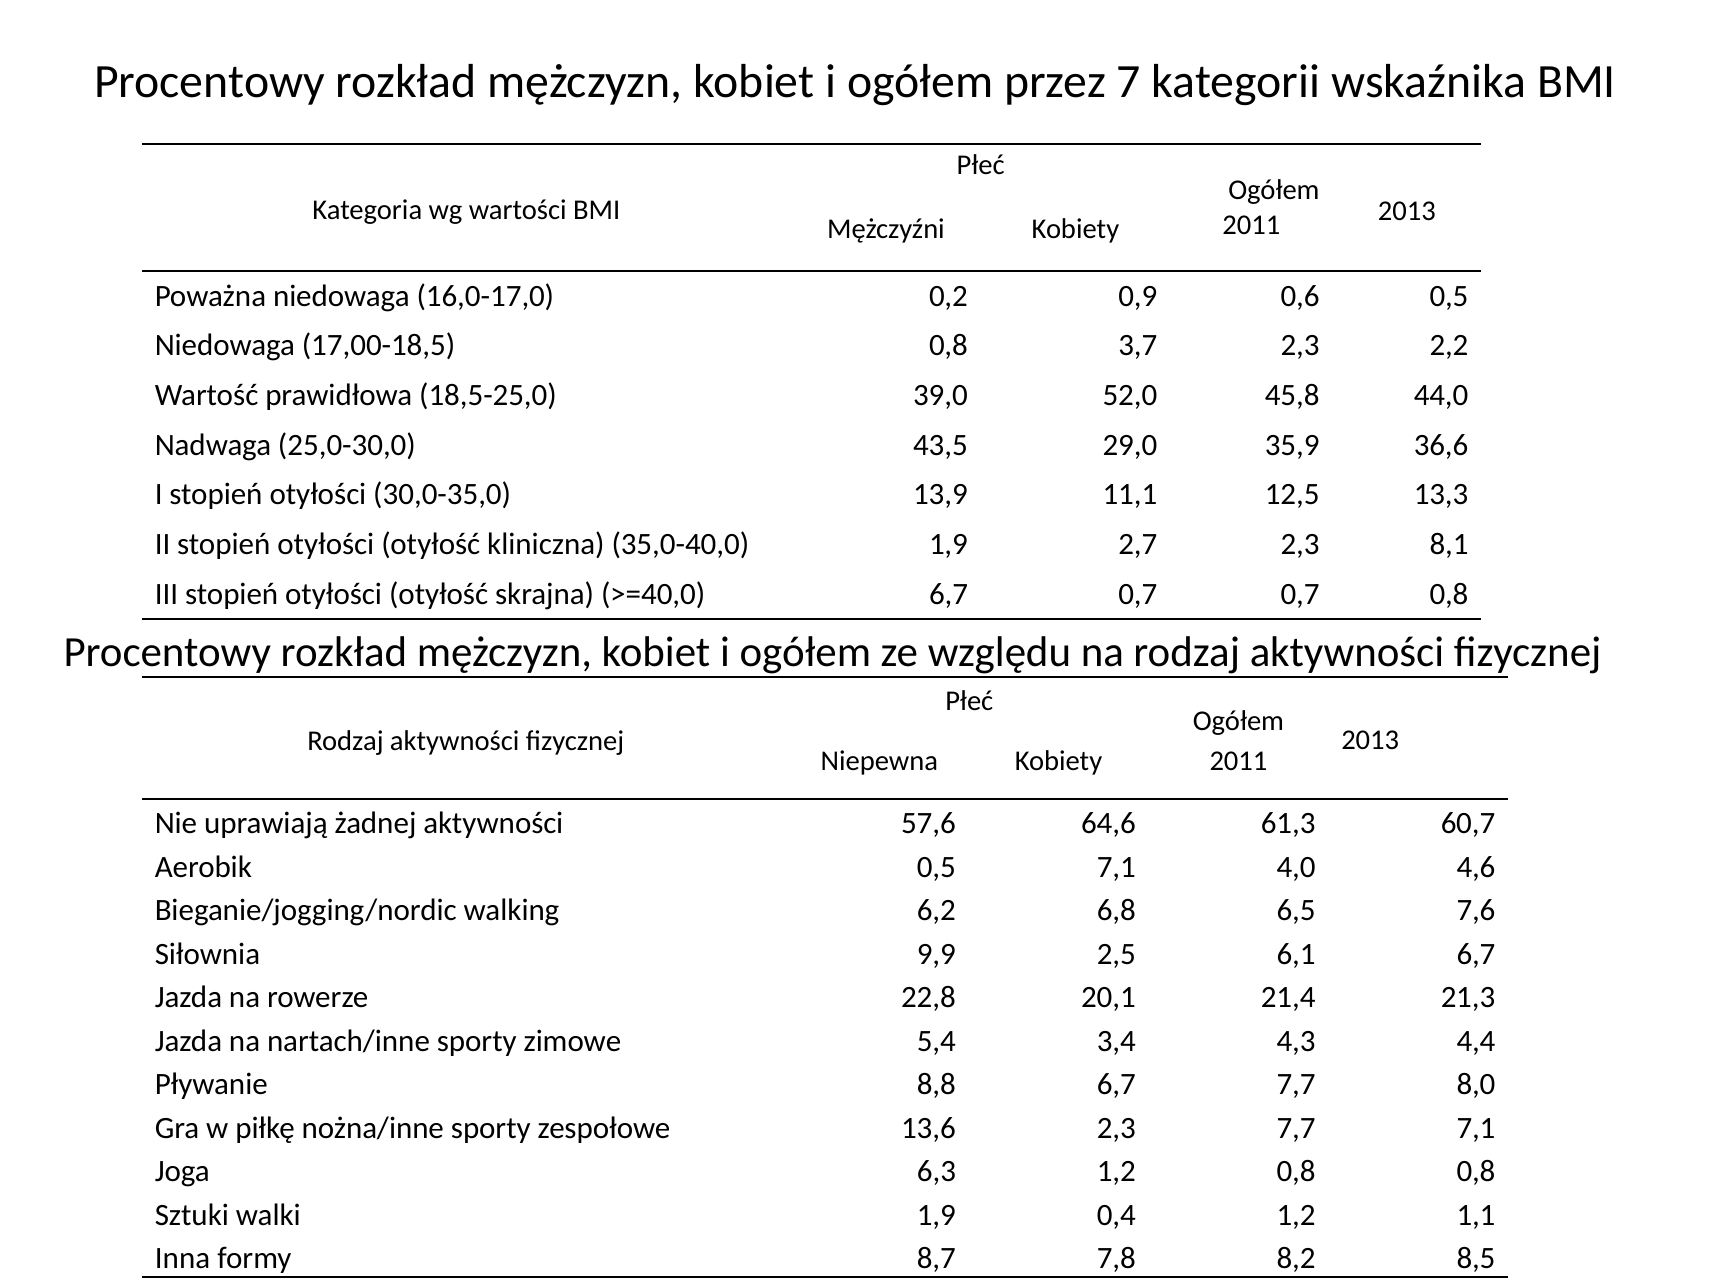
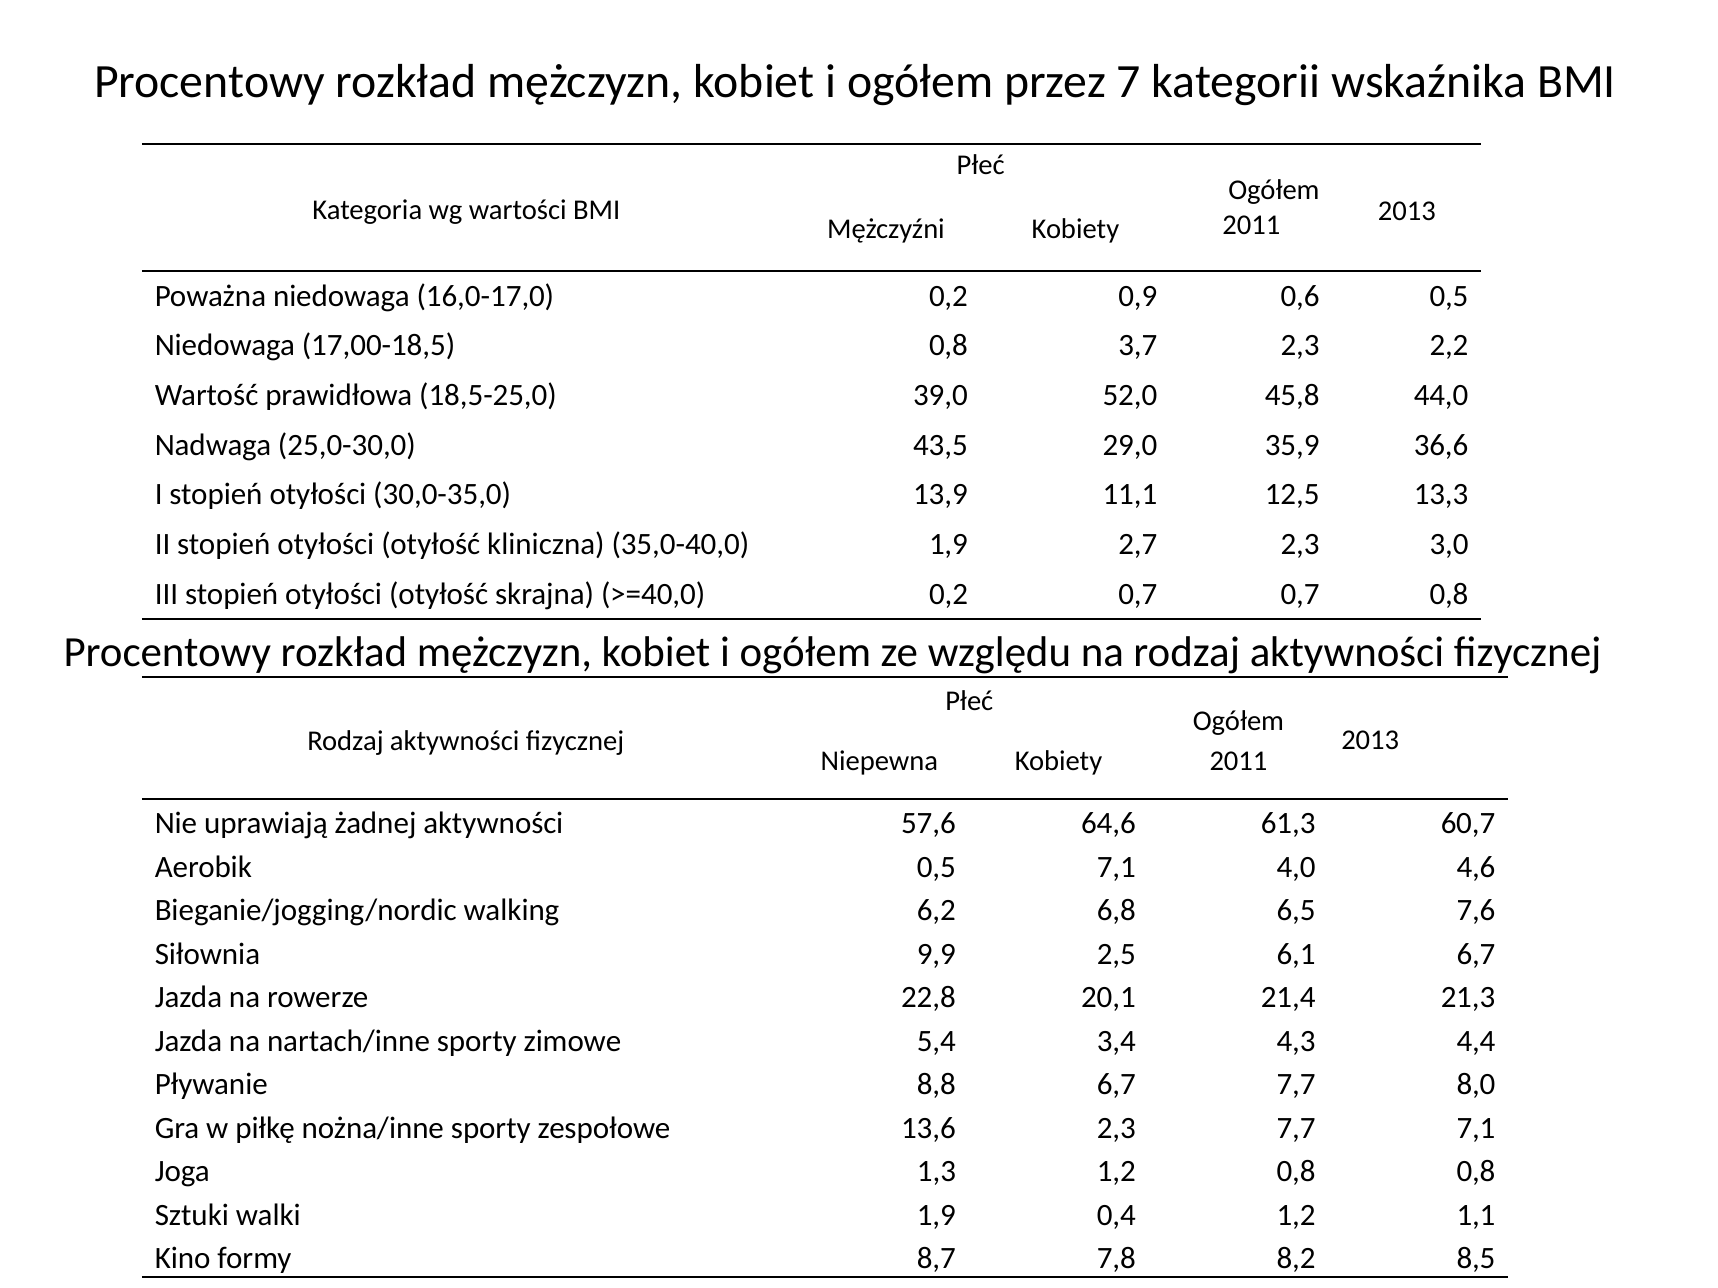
8,1: 8,1 -> 3,0
>=40,0 6,7: 6,7 -> 0,2
6,3: 6,3 -> 1,3
Inna: Inna -> Kino
